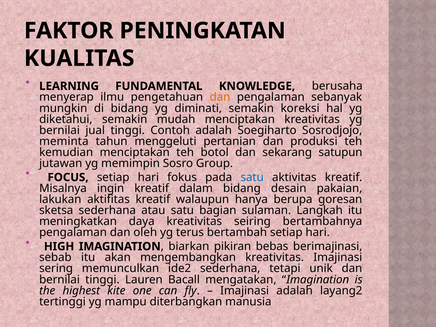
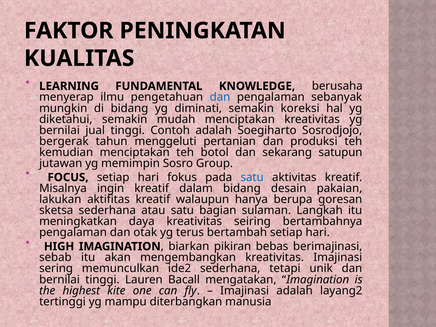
dan at (220, 97) colour: orange -> blue
meminta: meminta -> bergerak
oleh: oleh -> otak
